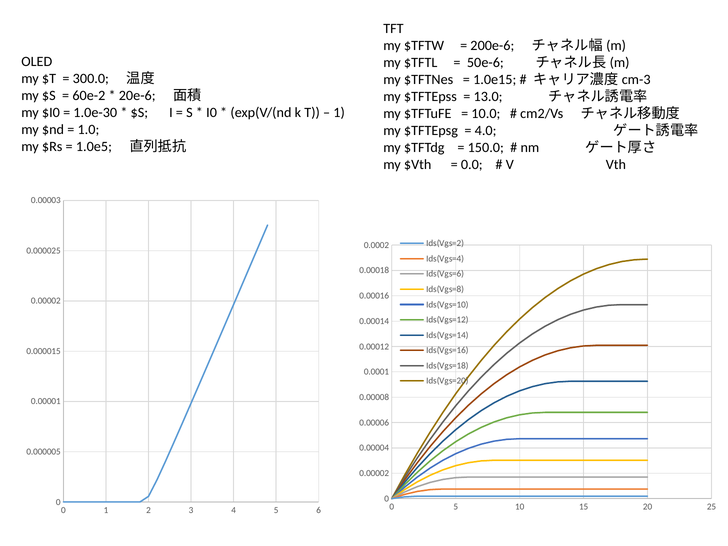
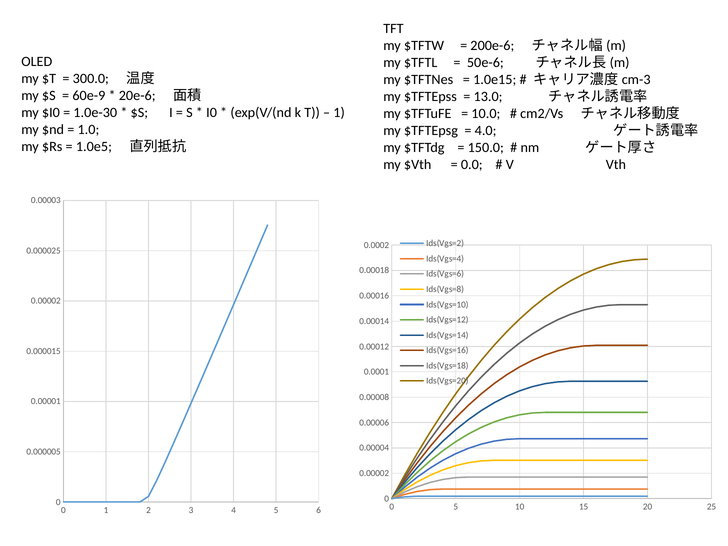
60e-2: 60e-2 -> 60e-9
